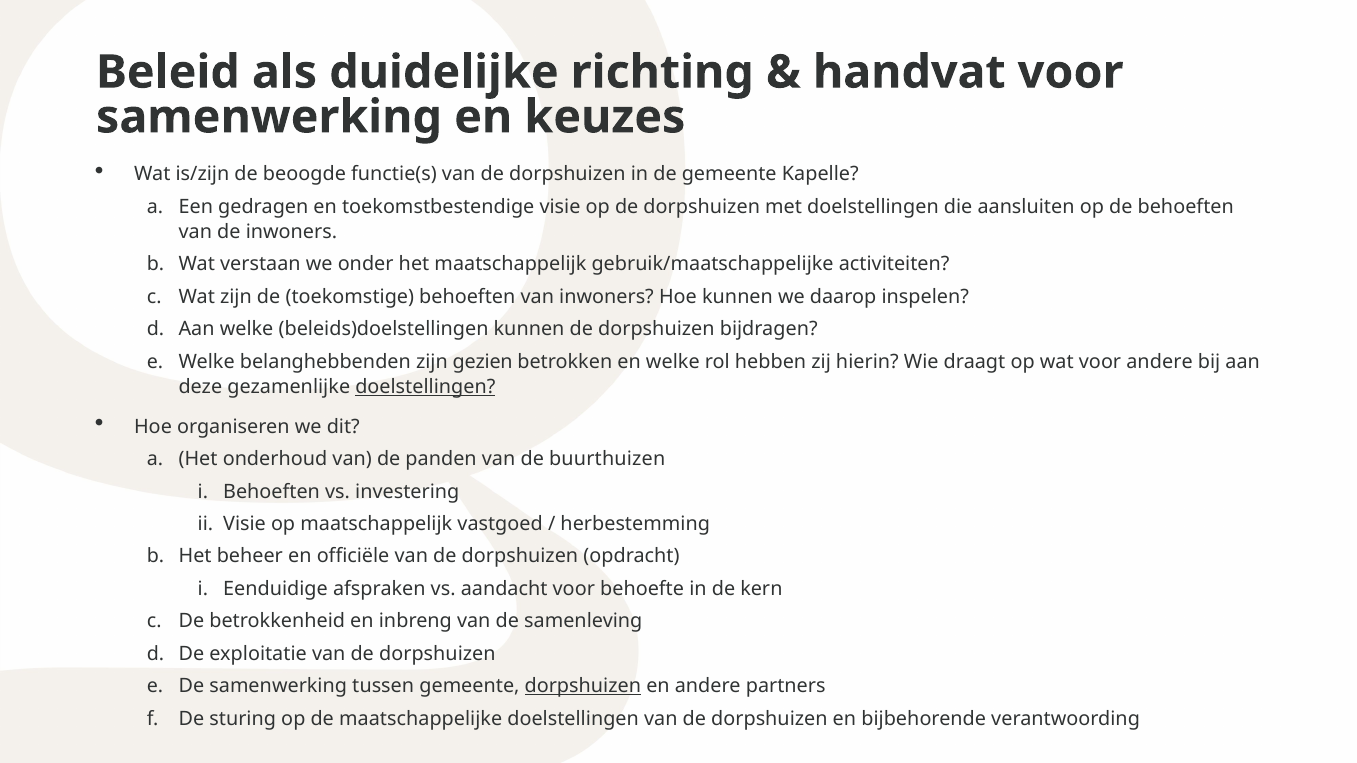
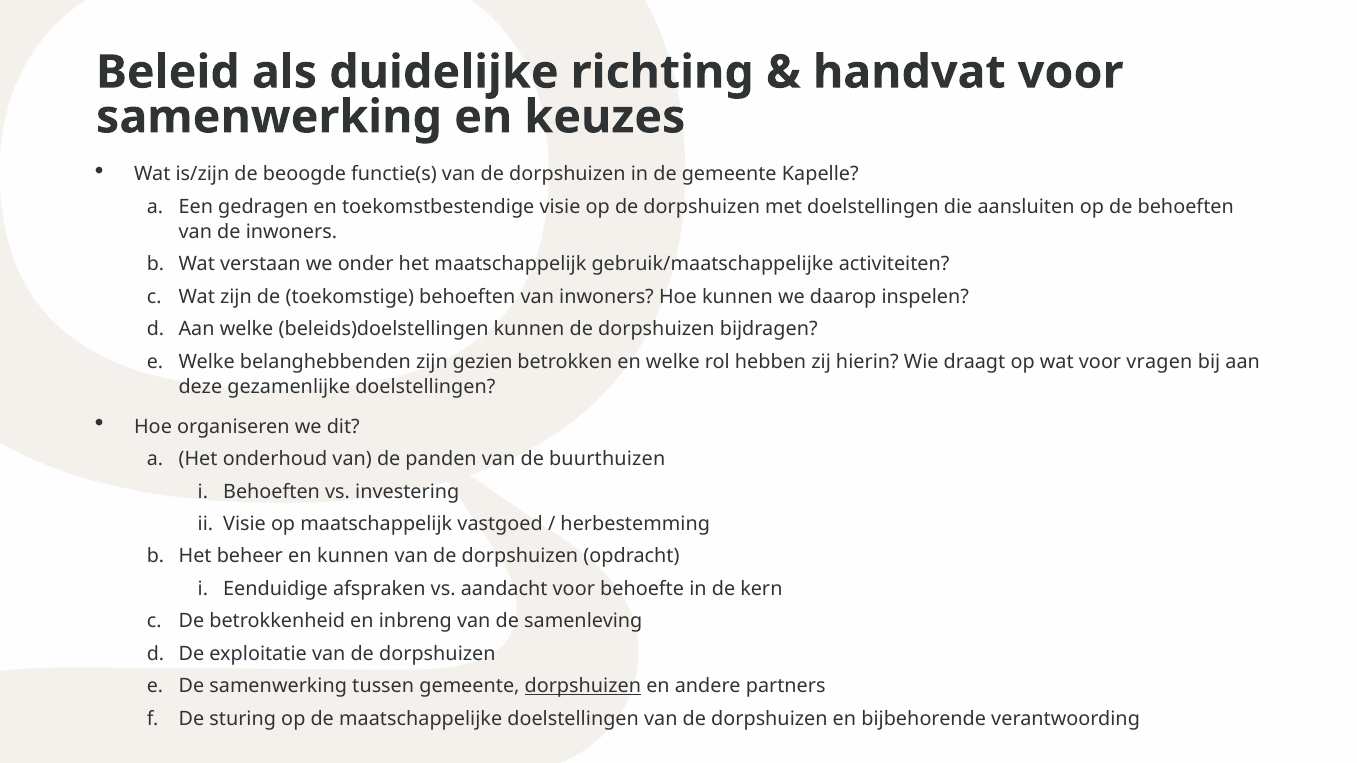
voor andere: andere -> vragen
doelstellingen at (425, 387) underline: present -> none
en officiële: officiële -> kunnen
